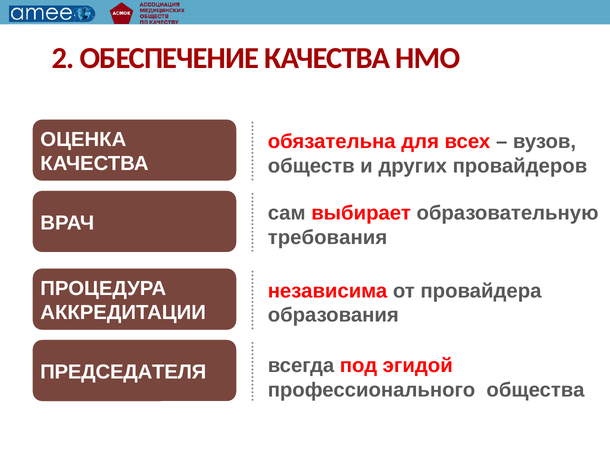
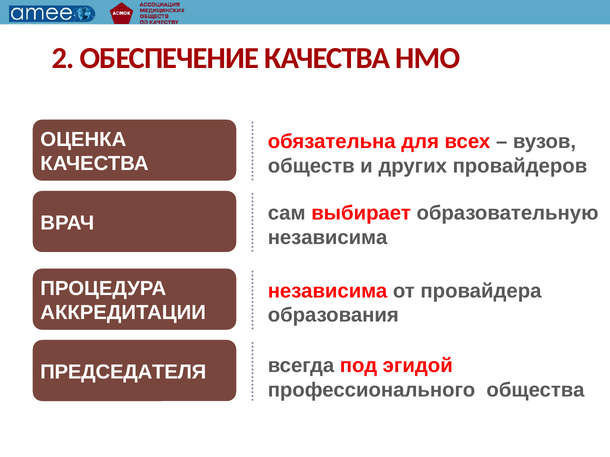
требования at (328, 238): требования -> независима
